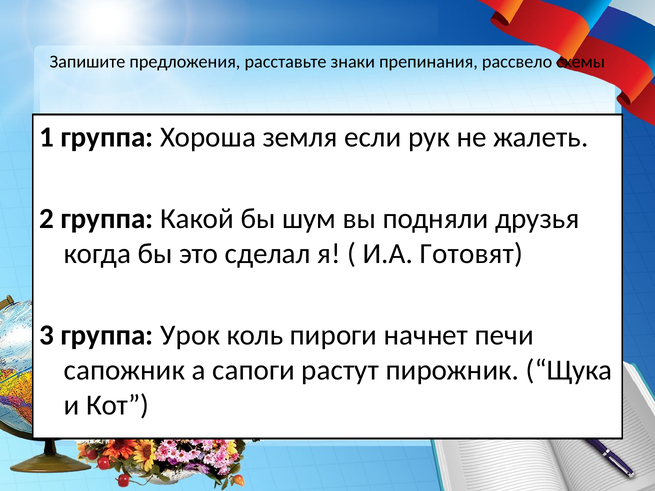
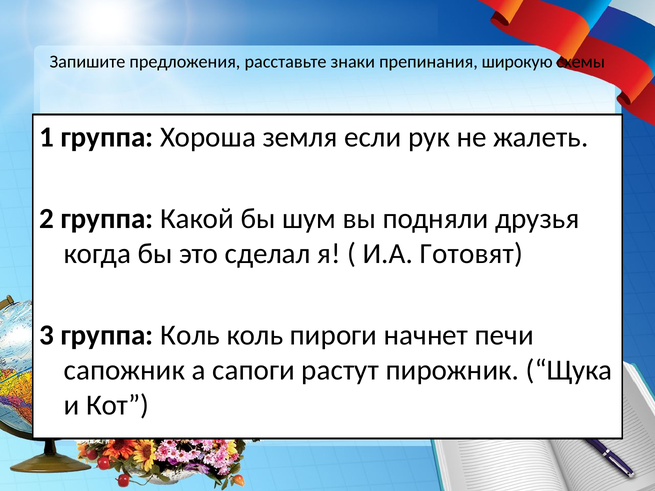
рассвело: рассвело -> широкую
группа Урок: Урок -> Коль
